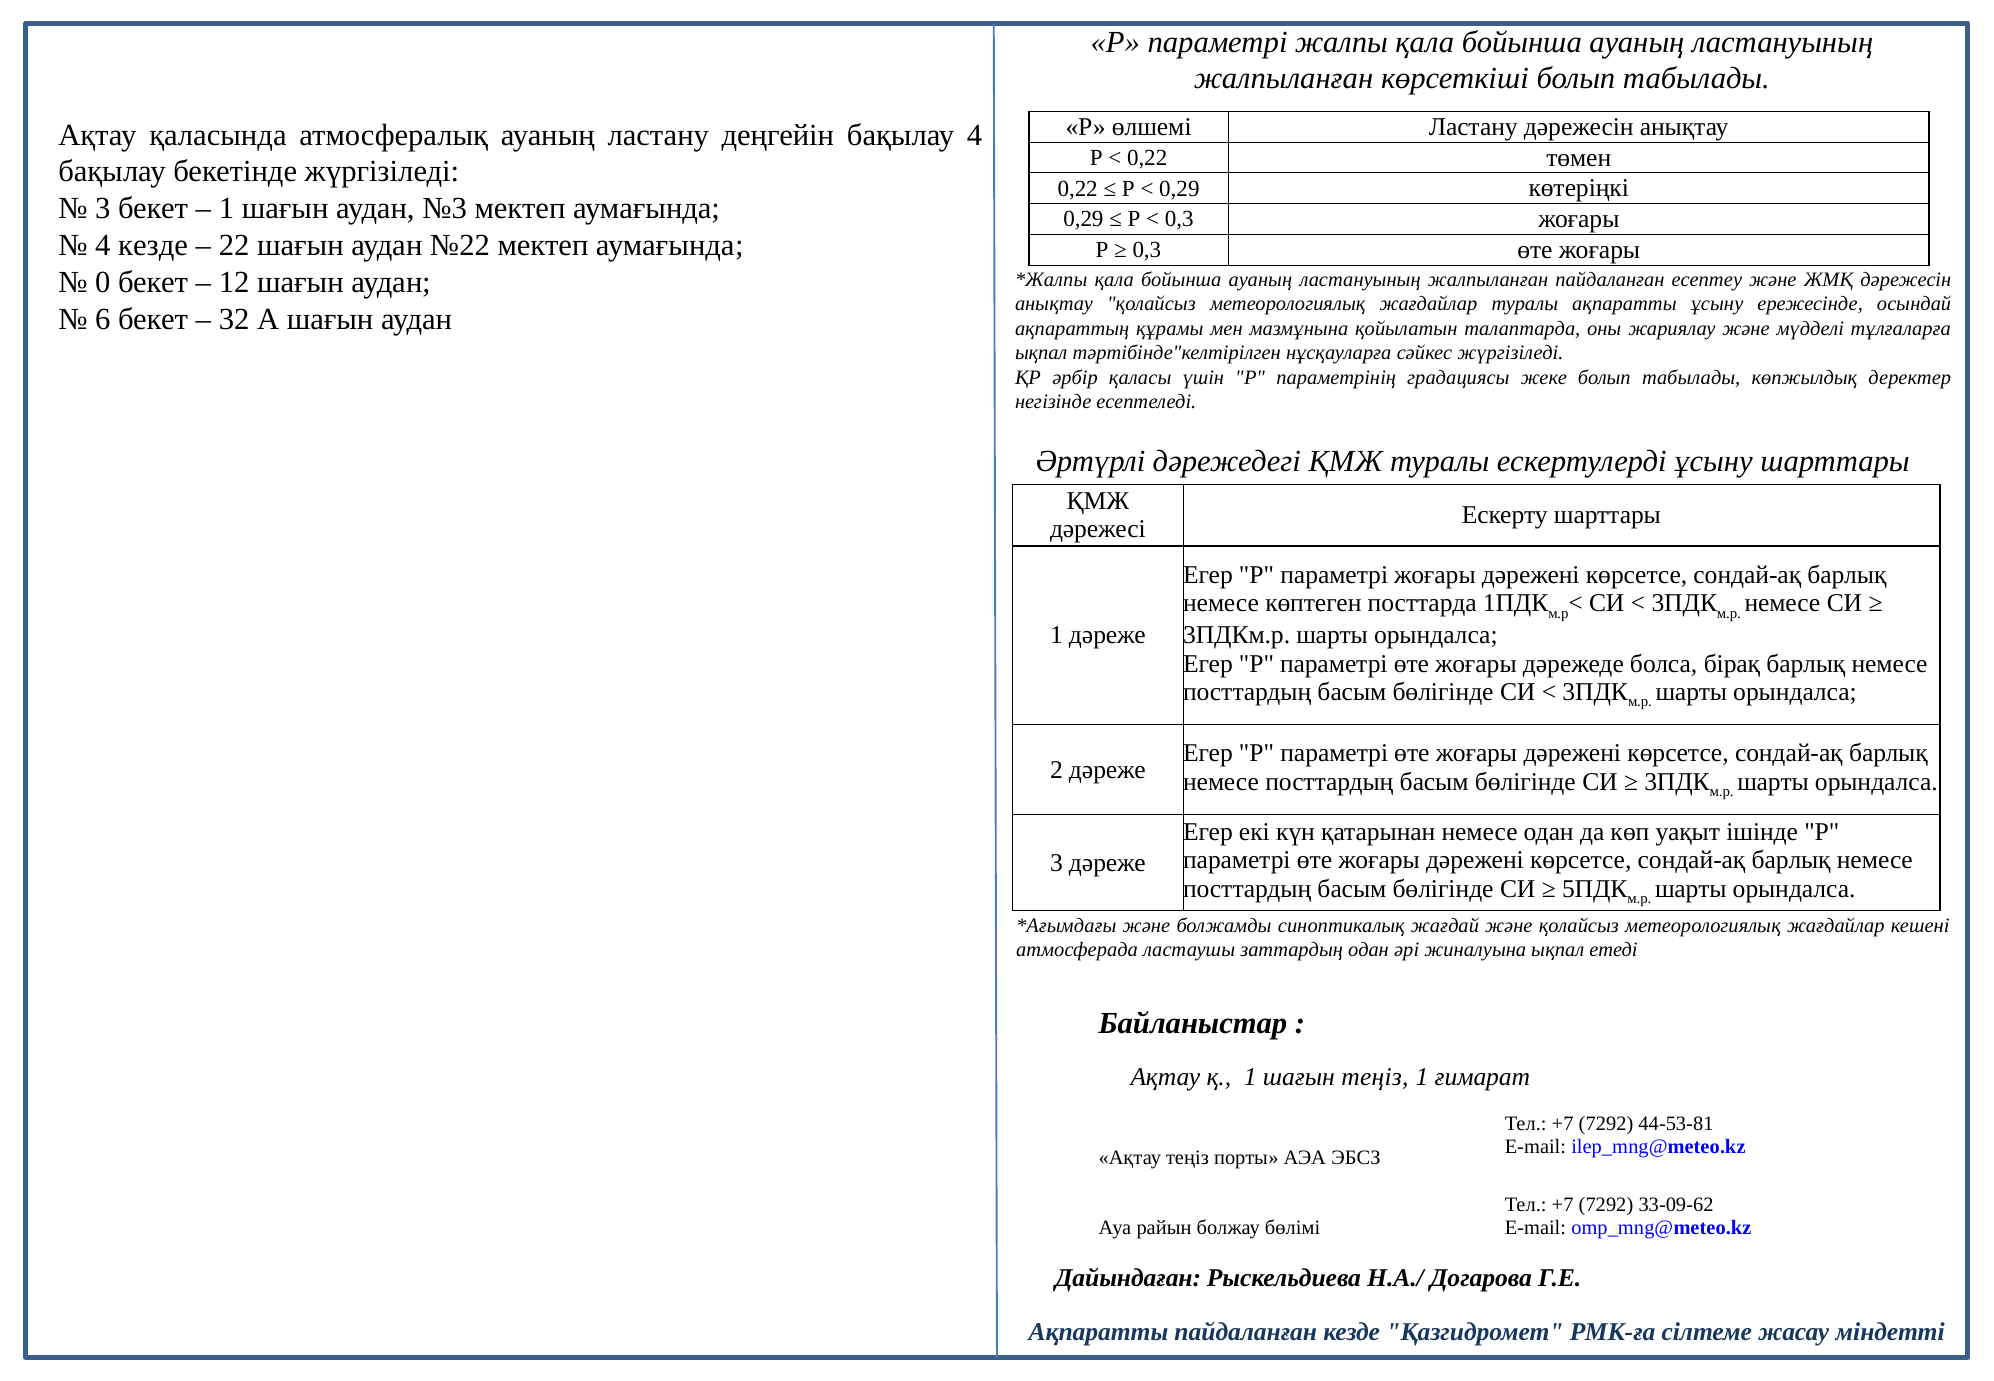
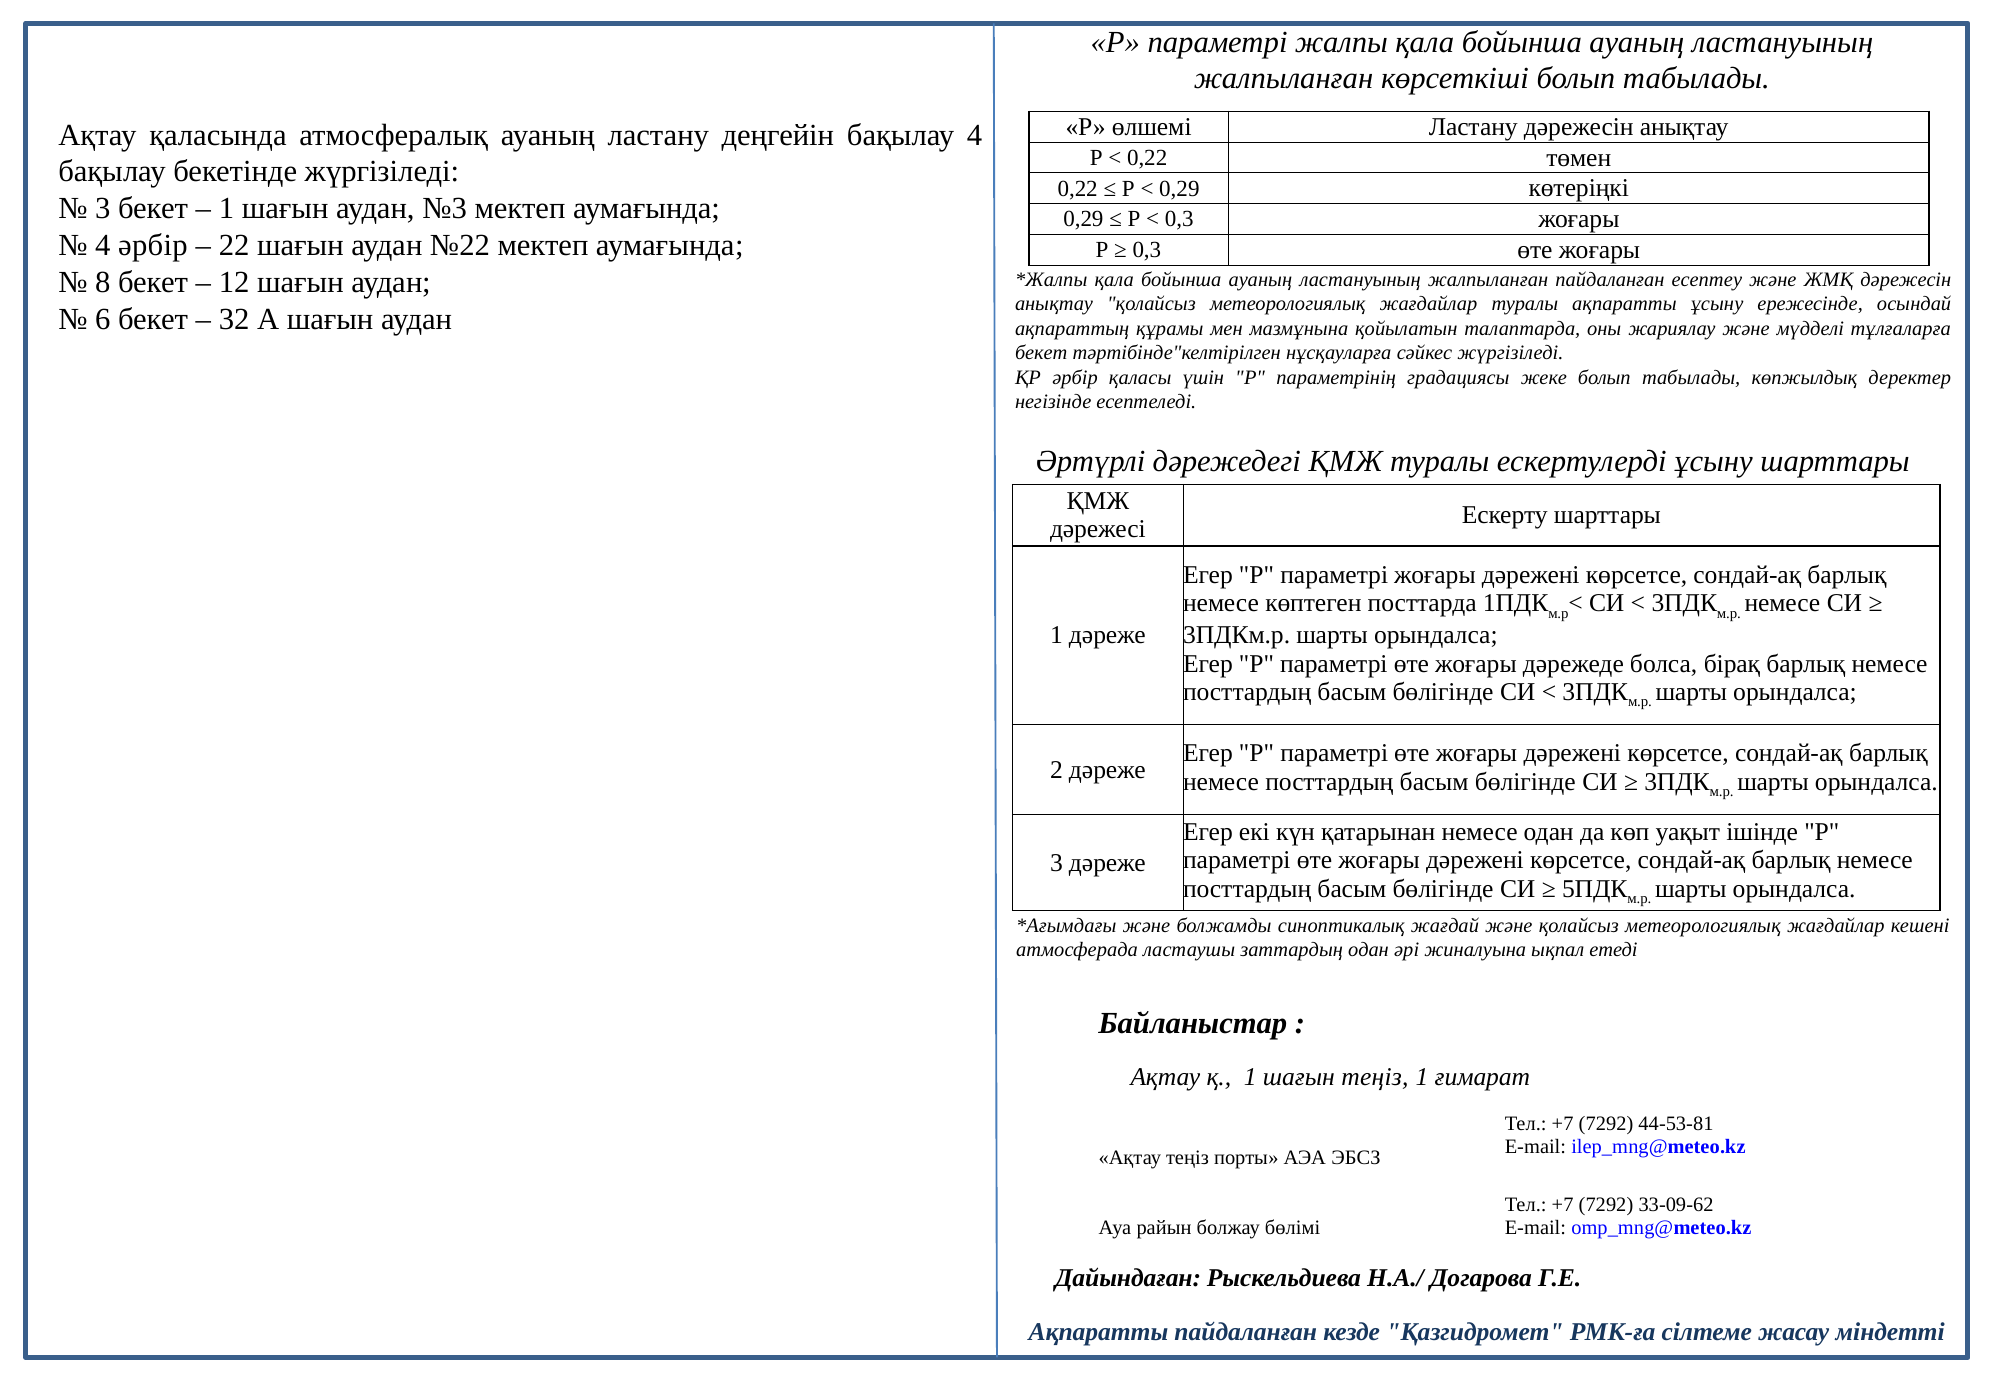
4 кезде: кезде -> әрбір
0: 0 -> 8
ықпал at (1041, 353): ықпал -> бекет
